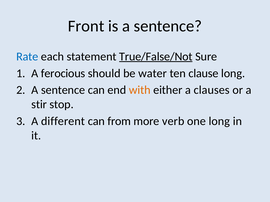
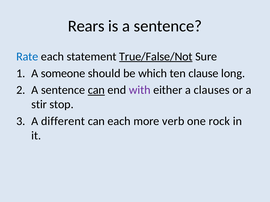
Front: Front -> Rears
ferocious: ferocious -> someone
water: water -> which
can at (96, 90) underline: none -> present
with colour: orange -> purple
can from: from -> each
one long: long -> rock
